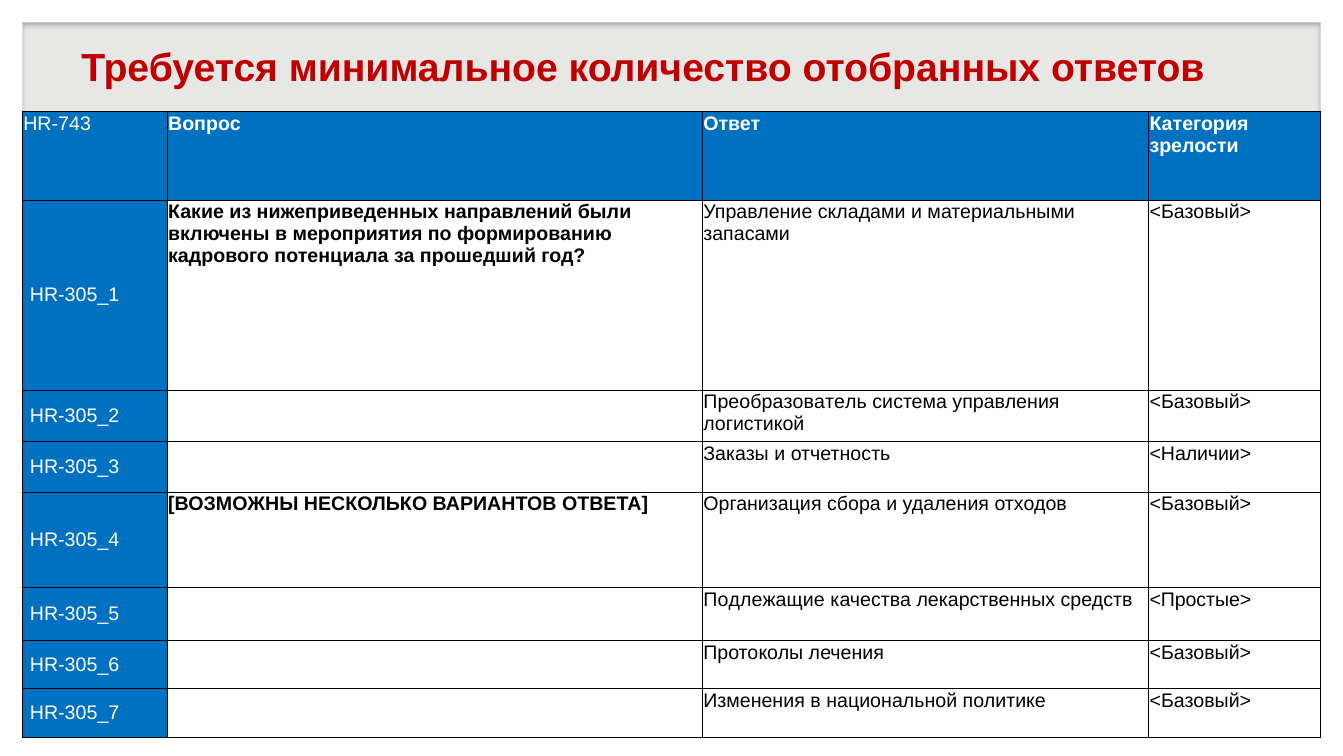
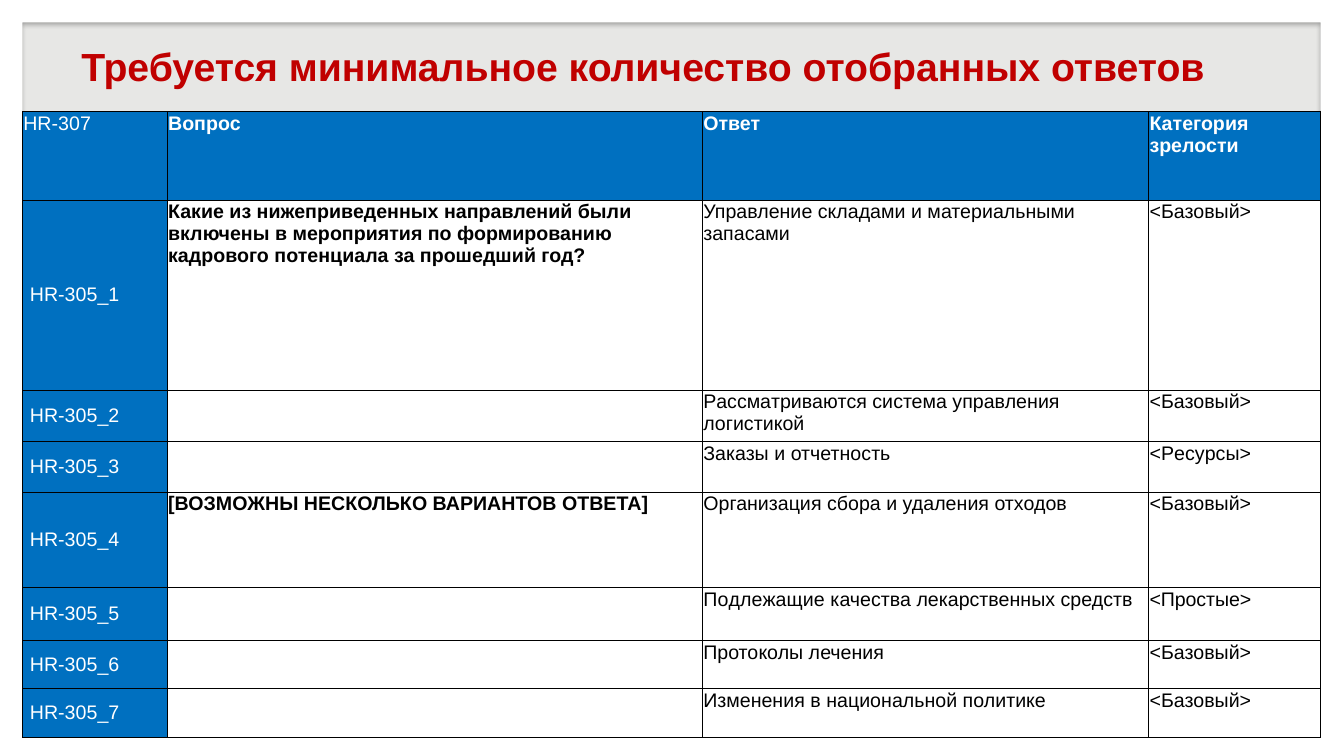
HR-743: HR-743 -> HR-307
Преобразователь: Преобразователь -> Рассматриваются
<Наличии>: <Наличии> -> <Ресурсы>
